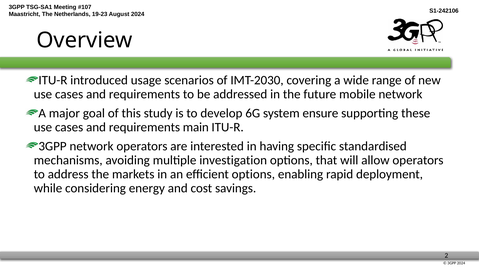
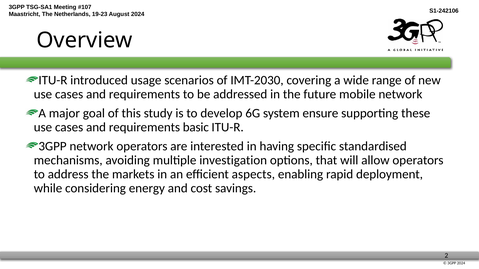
main: main -> basic
efficient options: options -> aspects
